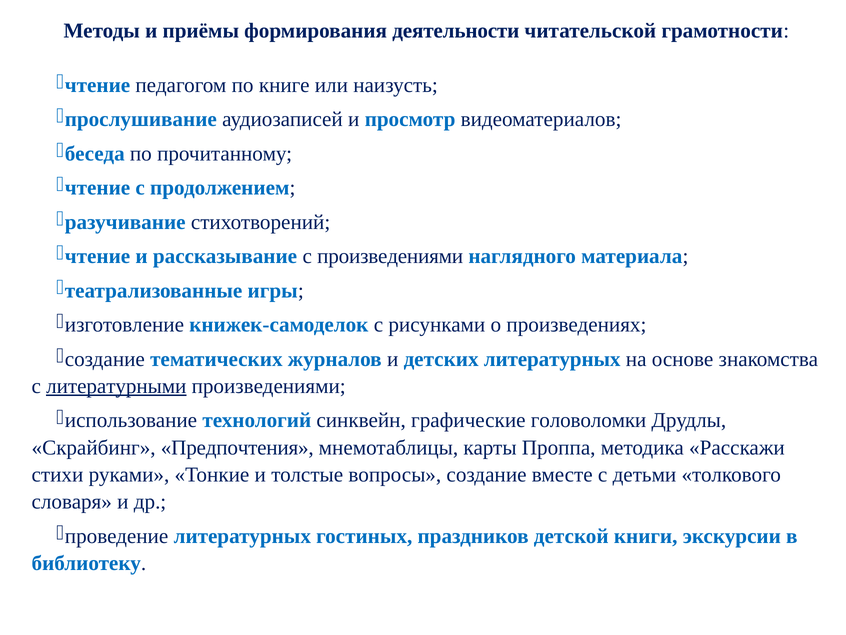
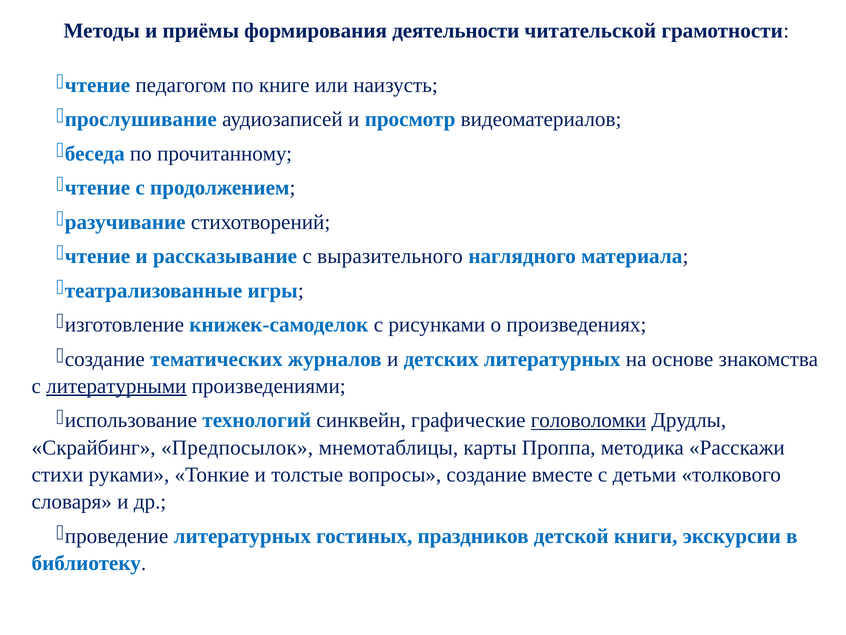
с произведениями: произведениями -> выразительного
головоломки underline: none -> present
Предпочтения: Предпочтения -> Предпосылок
